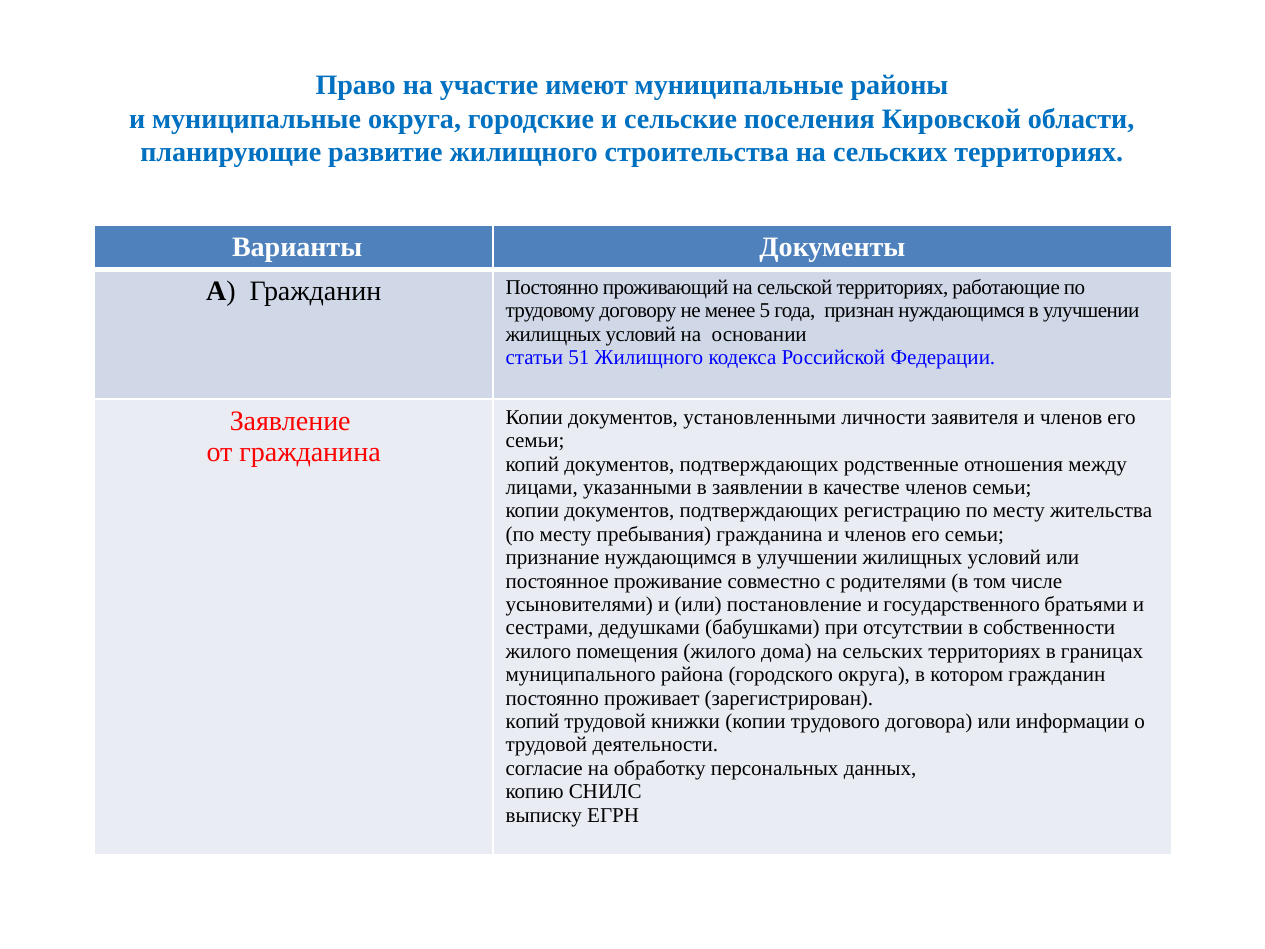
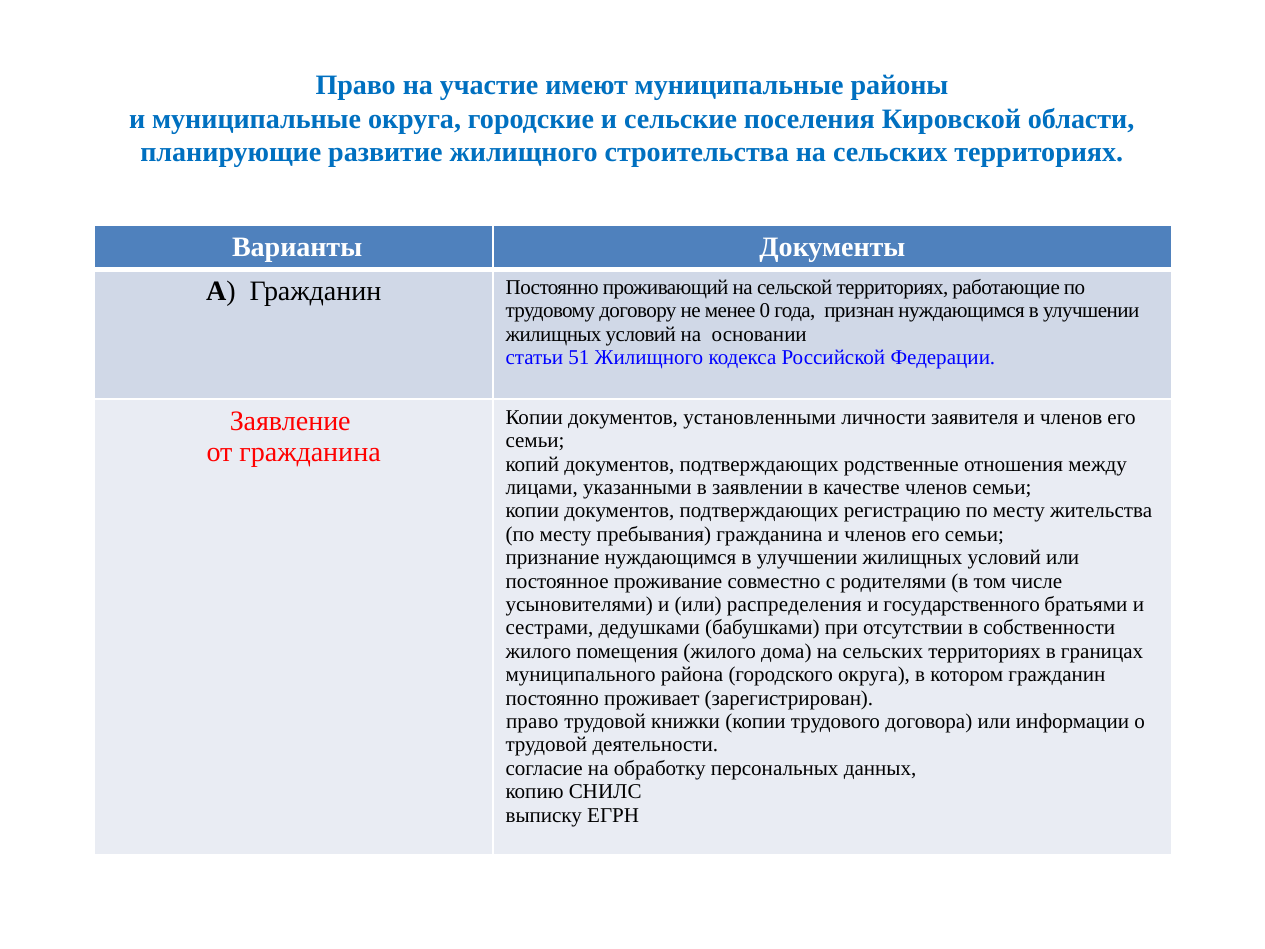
5: 5 -> 0
постановление: постановление -> распределения
копий at (532, 721): копий -> право
